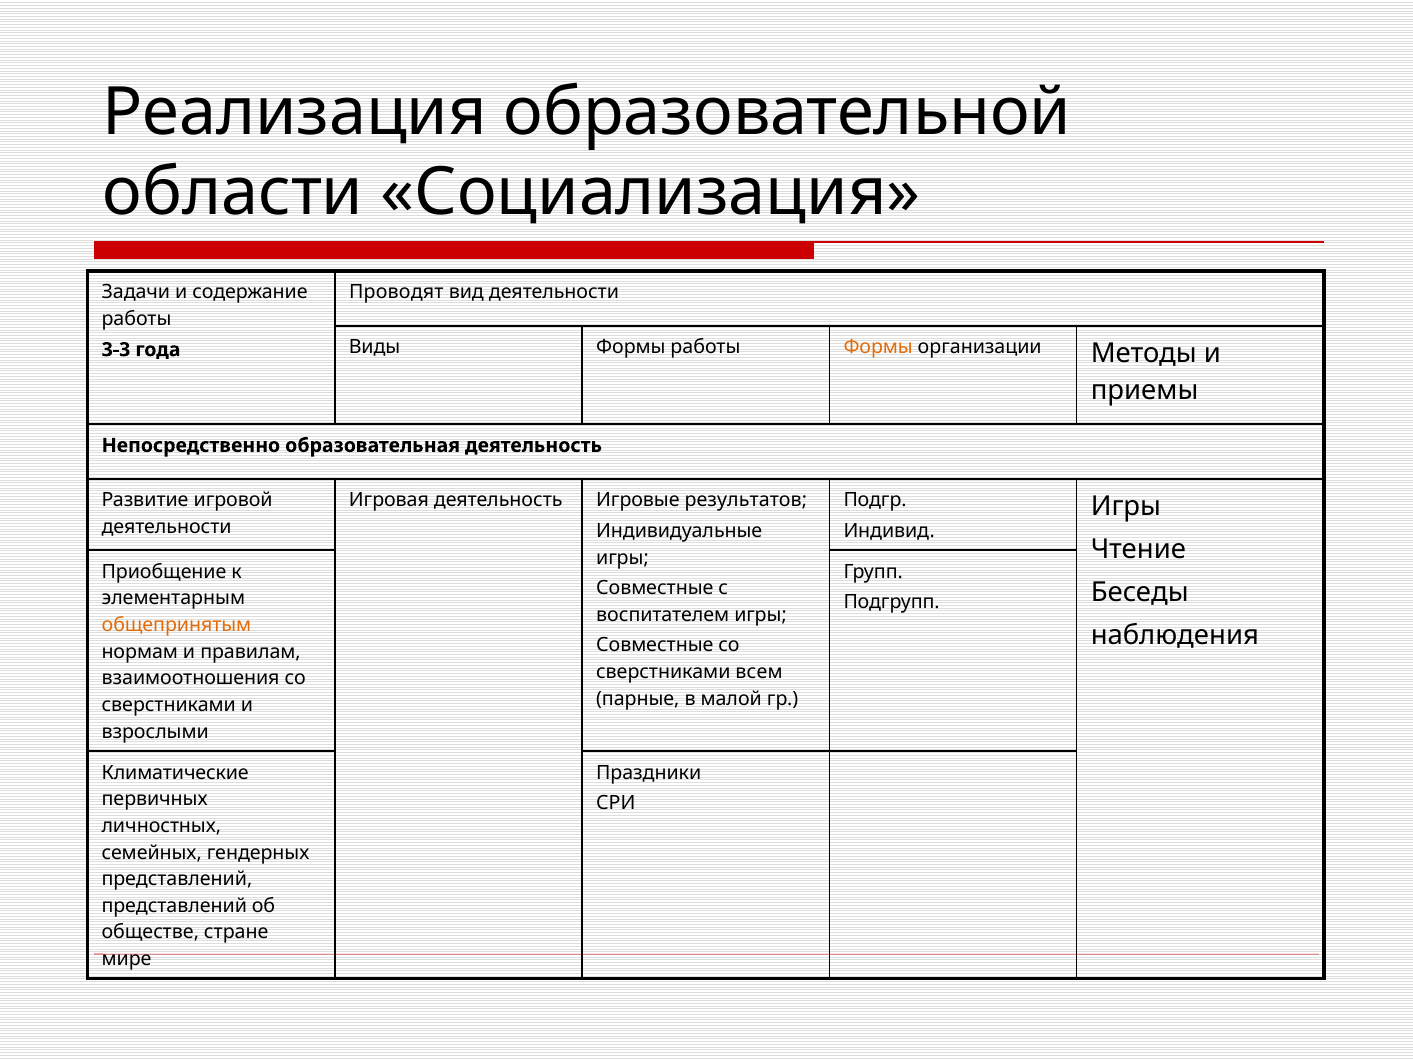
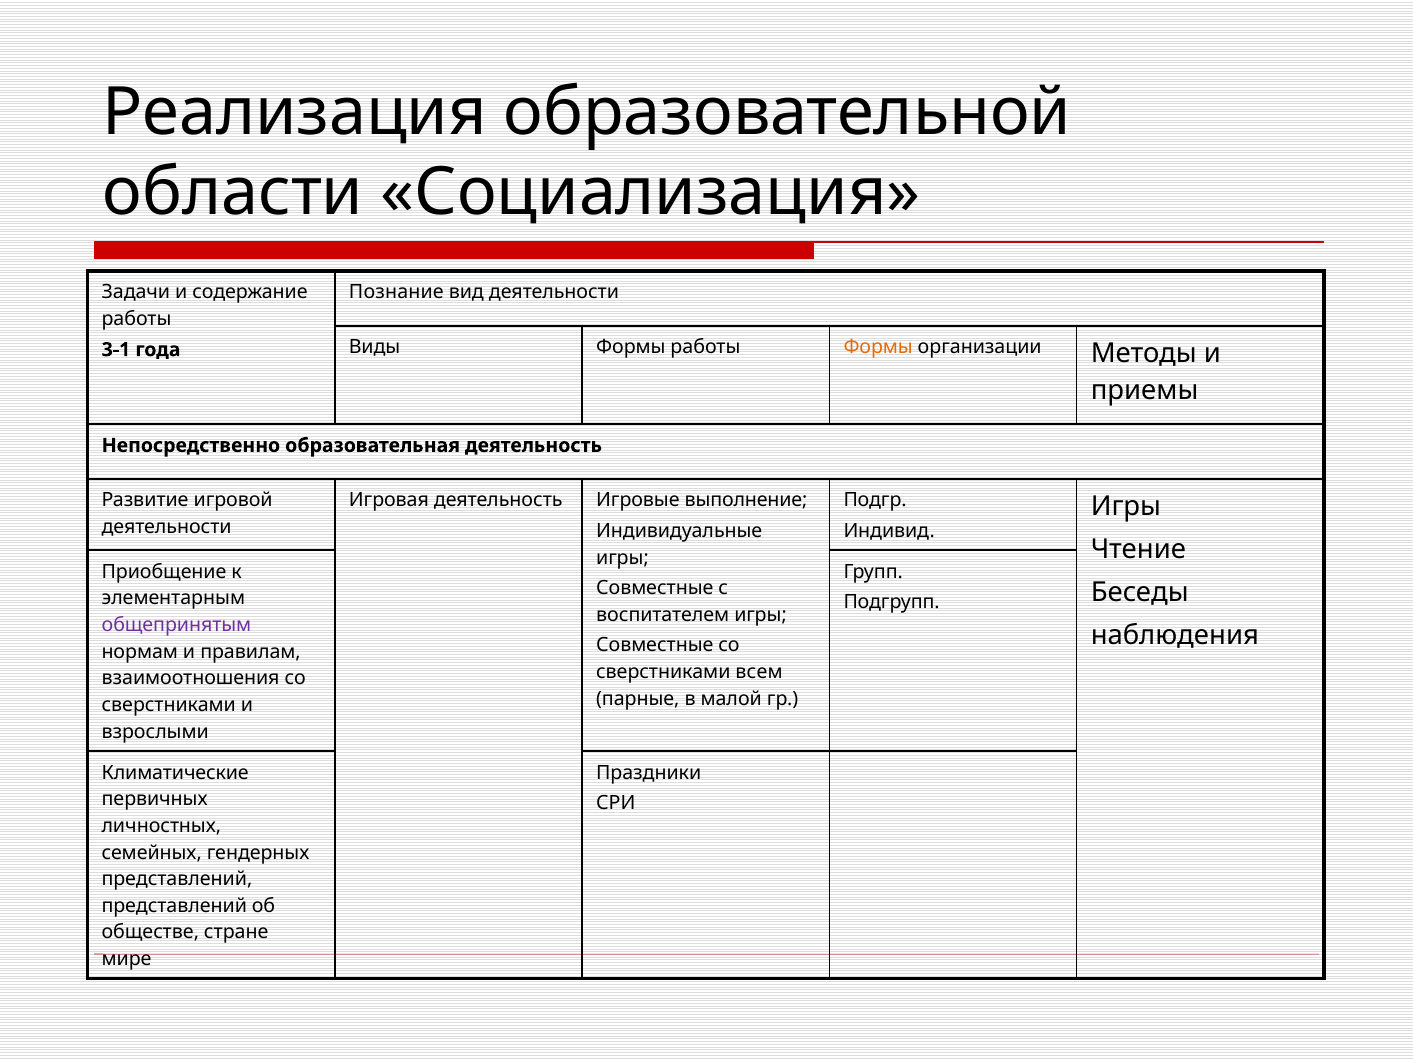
Проводят: Проводят -> Познание
3-3: 3-3 -> 3-1
результатов: результатов -> выполнение
общепринятым colour: orange -> purple
